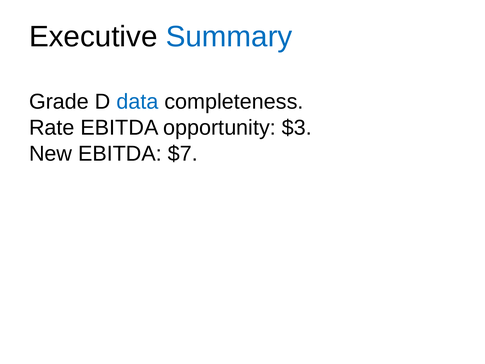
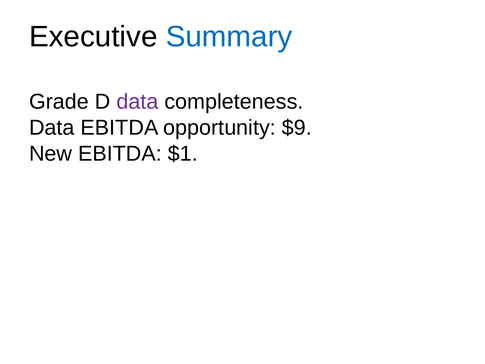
data at (137, 102) colour: blue -> purple
Rate at (52, 128): Rate -> Data
$3: $3 -> $9
$7: $7 -> $1
